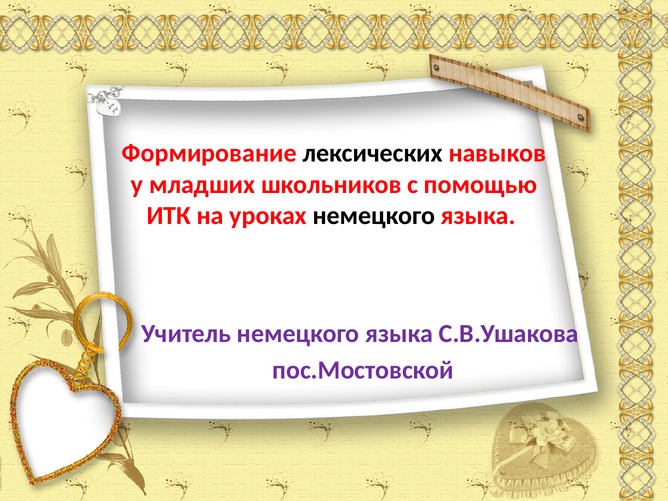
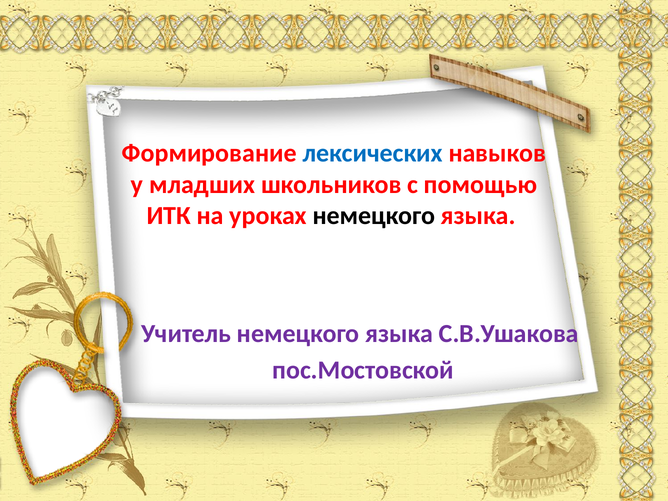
лексических colour: black -> blue
